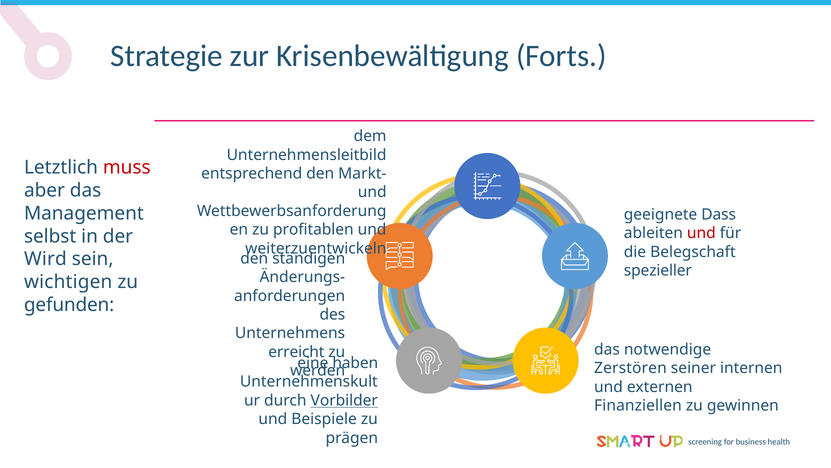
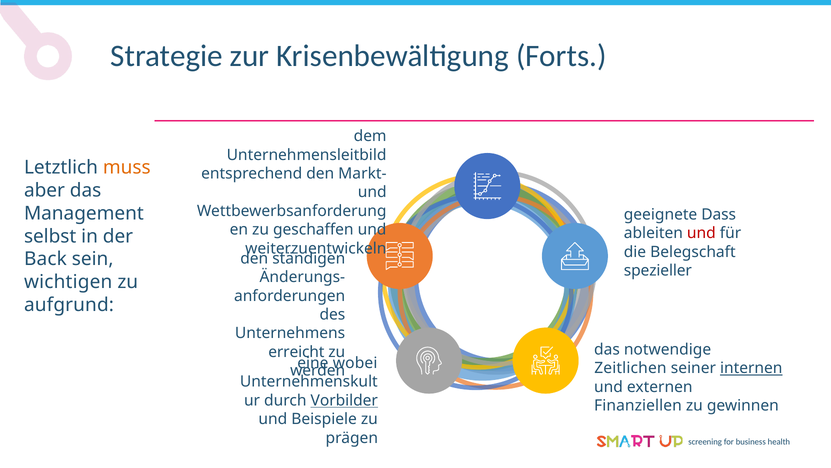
muss colour: red -> orange
profitablen: profitablen -> geschaffen
Wird: Wird -> Back
gefunden: gefunden -> aufgrund
haben: haben -> wobei
Zerstören: Zerstören -> Zeitlichen
internen underline: none -> present
